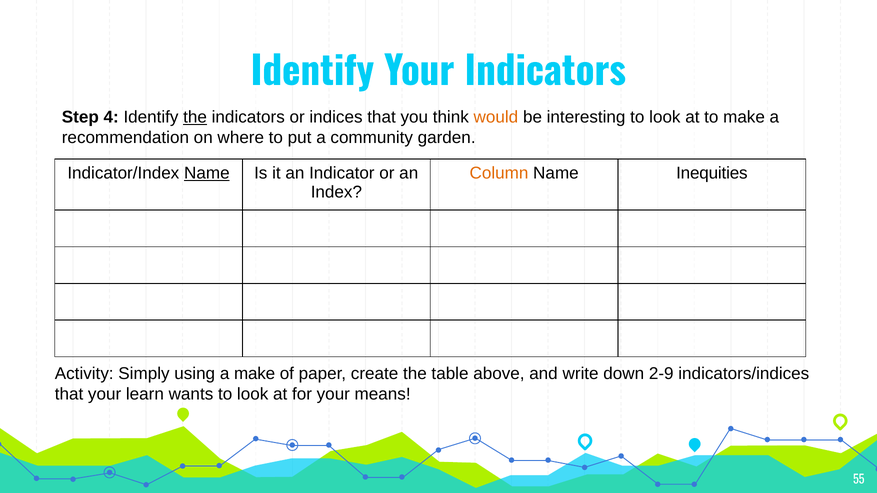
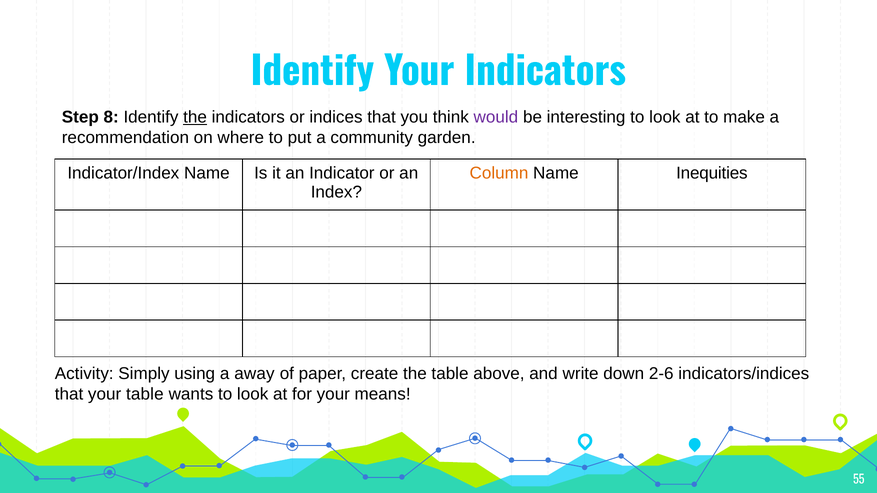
4: 4 -> 8
would colour: orange -> purple
Name at (207, 173) underline: present -> none
a make: make -> away
2-9: 2-9 -> 2-6
your learn: learn -> table
